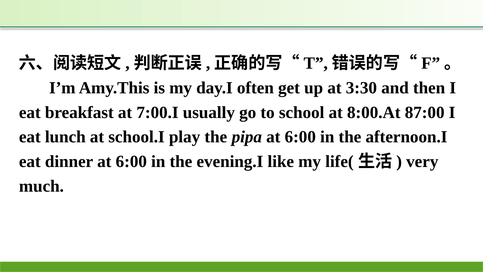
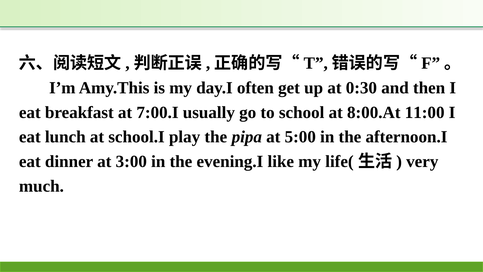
3:30: 3:30 -> 0:30
87:00: 87:00 -> 11:00
pipa at 6:00: 6:00 -> 5:00
dinner at 6:00: 6:00 -> 3:00
